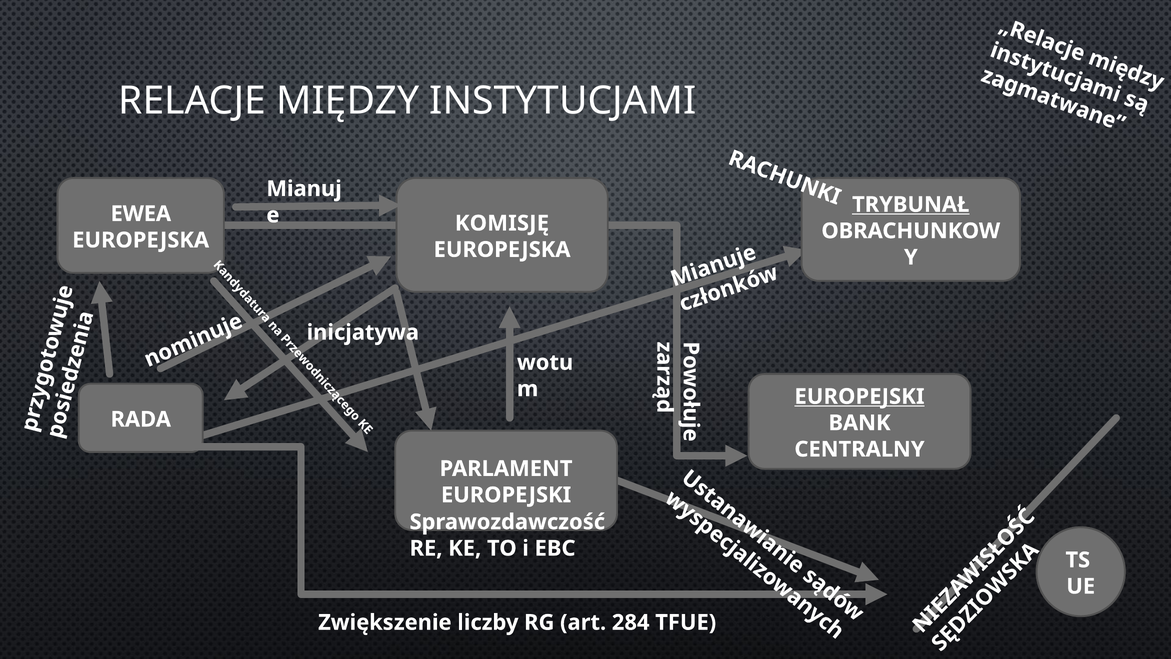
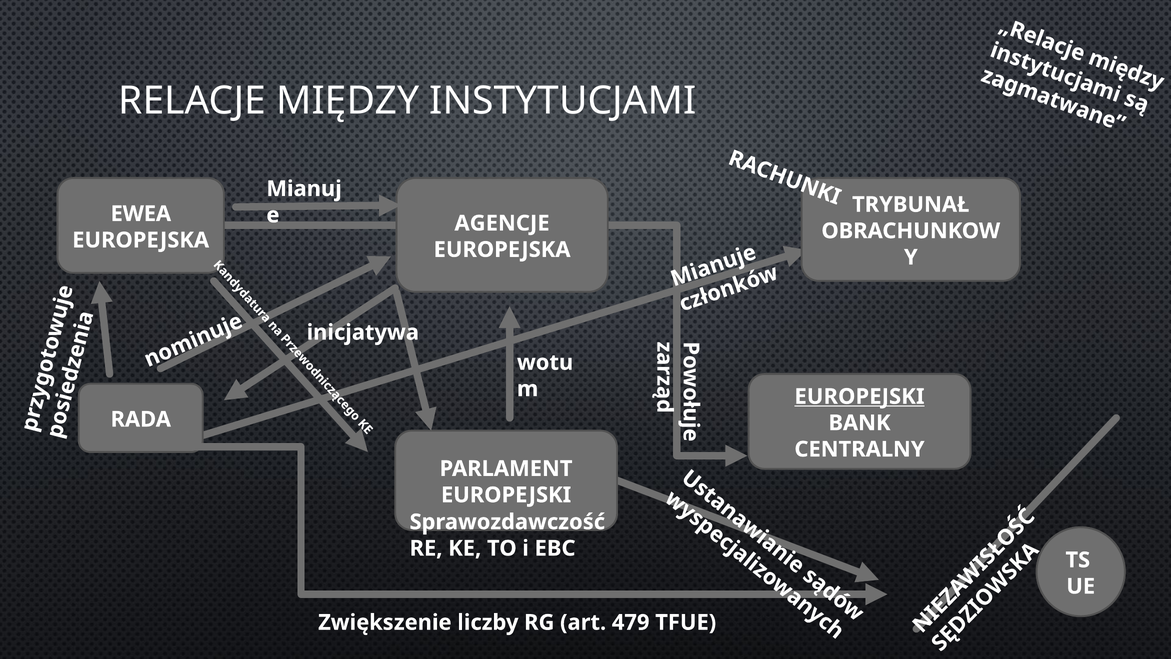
TRYBUNAŁ underline: present -> none
KOMISJĘ: KOMISJĘ -> AGENCJE
284: 284 -> 479
